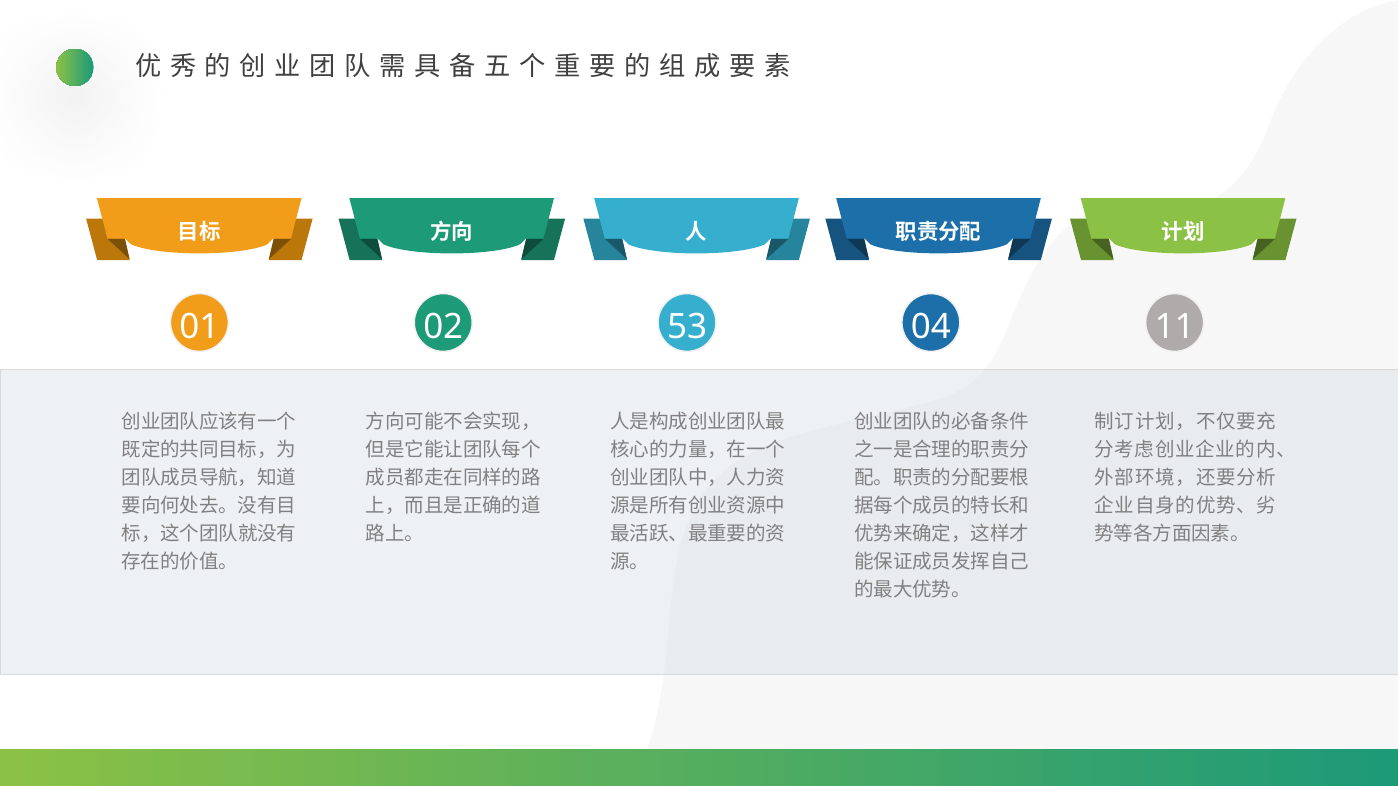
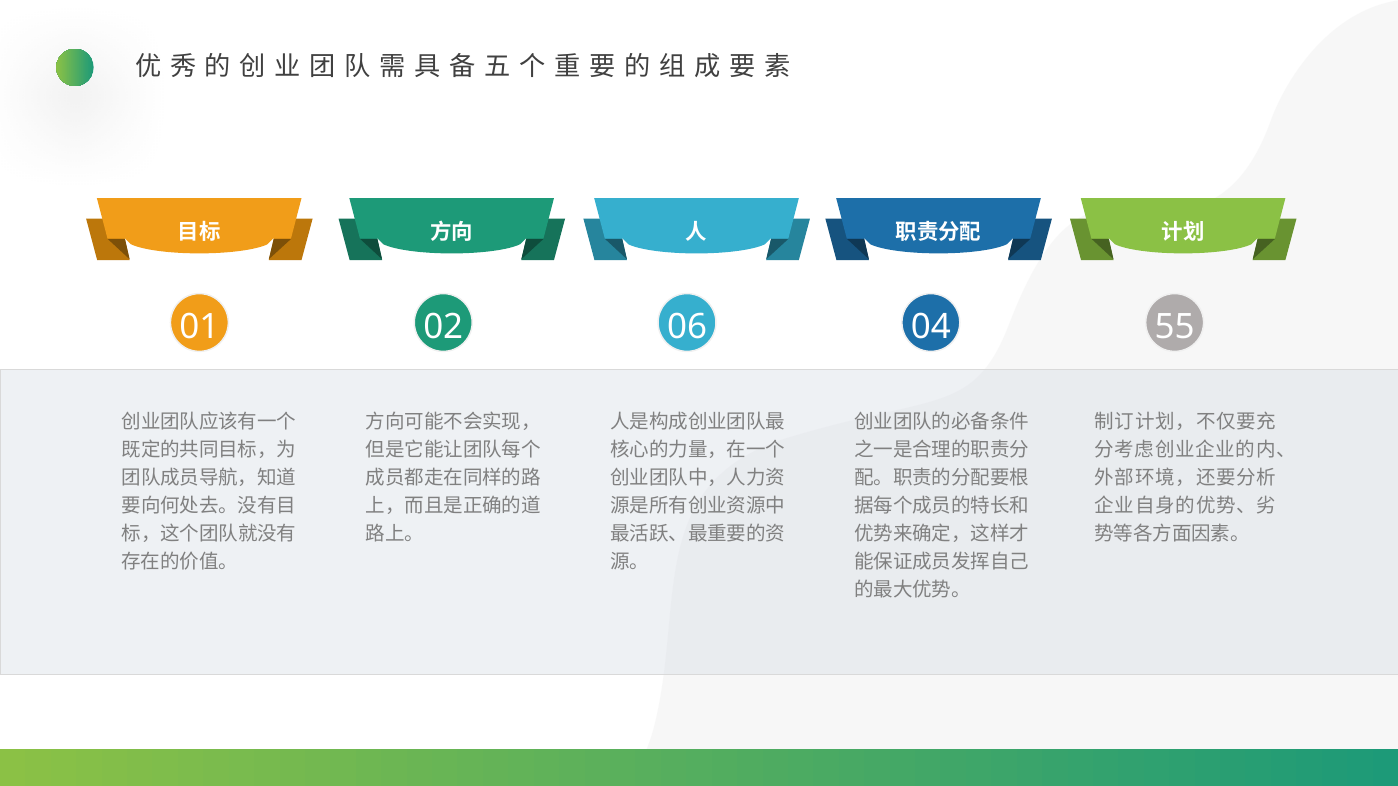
53: 53 -> 06
11: 11 -> 55
